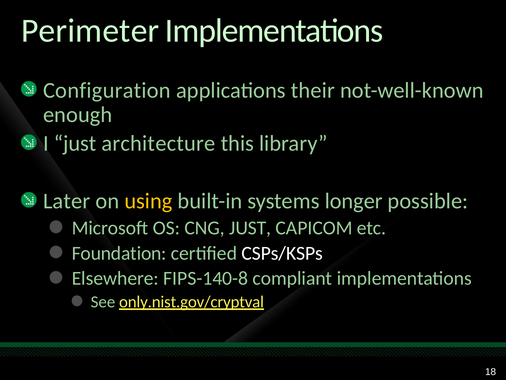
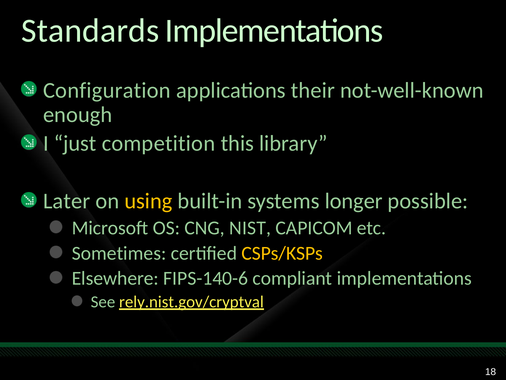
Perimeter: Perimeter -> Standards
architecture: architecture -> competition
CNG JUST: JUST -> NIST
Foundation: Foundation -> Sometimes
CSPs/KSPs colour: white -> yellow
FIPS-140-8: FIPS-140-8 -> FIPS-140-6
only.nist.gov/cryptval: only.nist.gov/cryptval -> rely.nist.gov/cryptval
